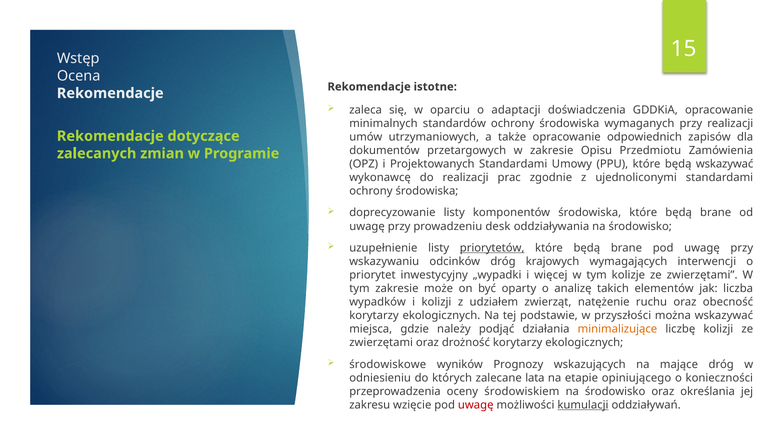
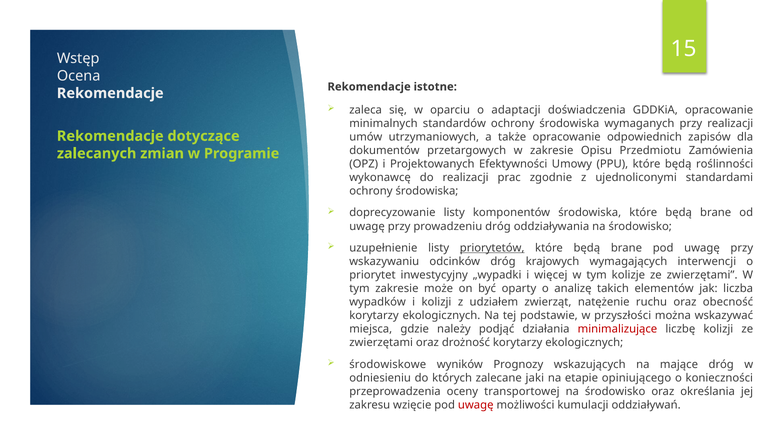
Projektowanych Standardami: Standardami -> Efektywności
będą wskazywać: wskazywać -> roślinności
prowadzeniu desk: desk -> dróg
minimalizujące colour: orange -> red
lata: lata -> jaki
środowiskiem: środowiskiem -> transportowej
kumulacji underline: present -> none
